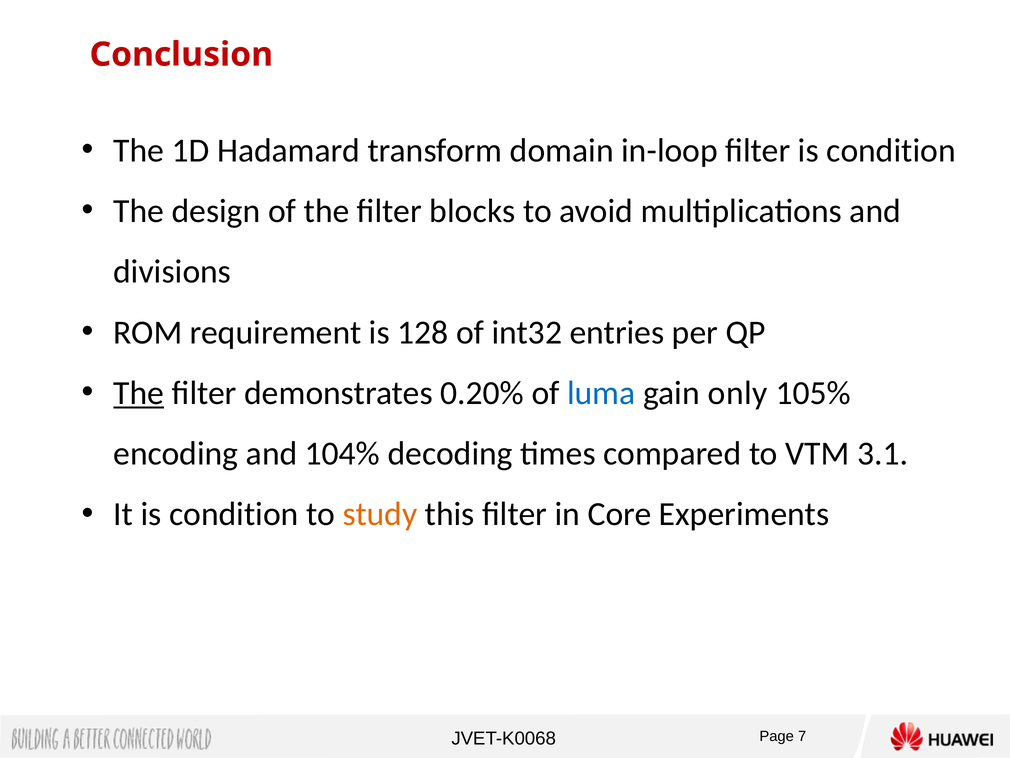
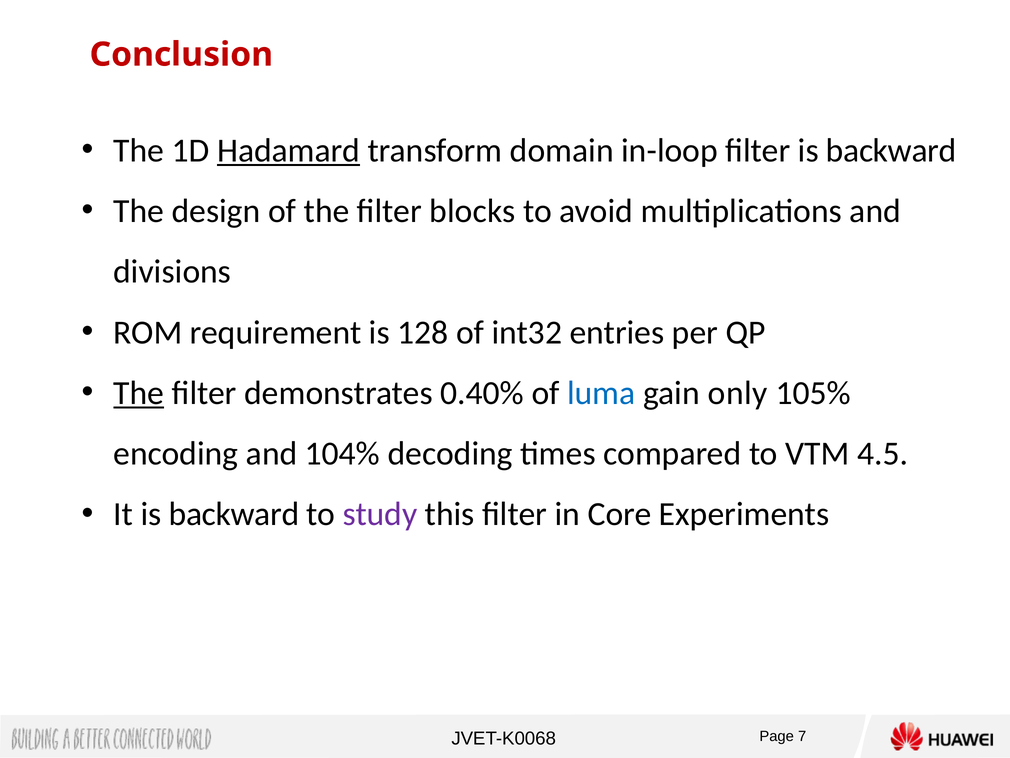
Hadamard underline: none -> present
filter is condition: condition -> backward
0.20%: 0.20% -> 0.40%
3.1: 3.1 -> 4.5
It is condition: condition -> backward
study colour: orange -> purple
